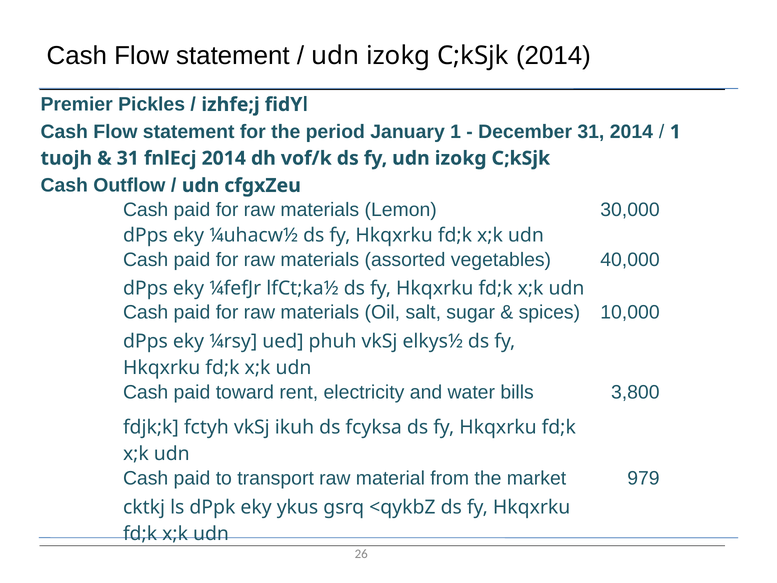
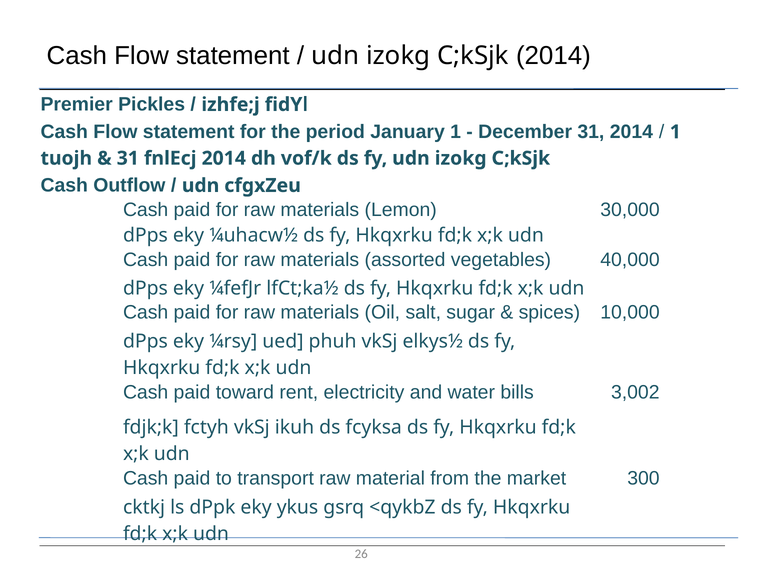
3,800: 3,800 -> 3,002
979: 979 -> 300
